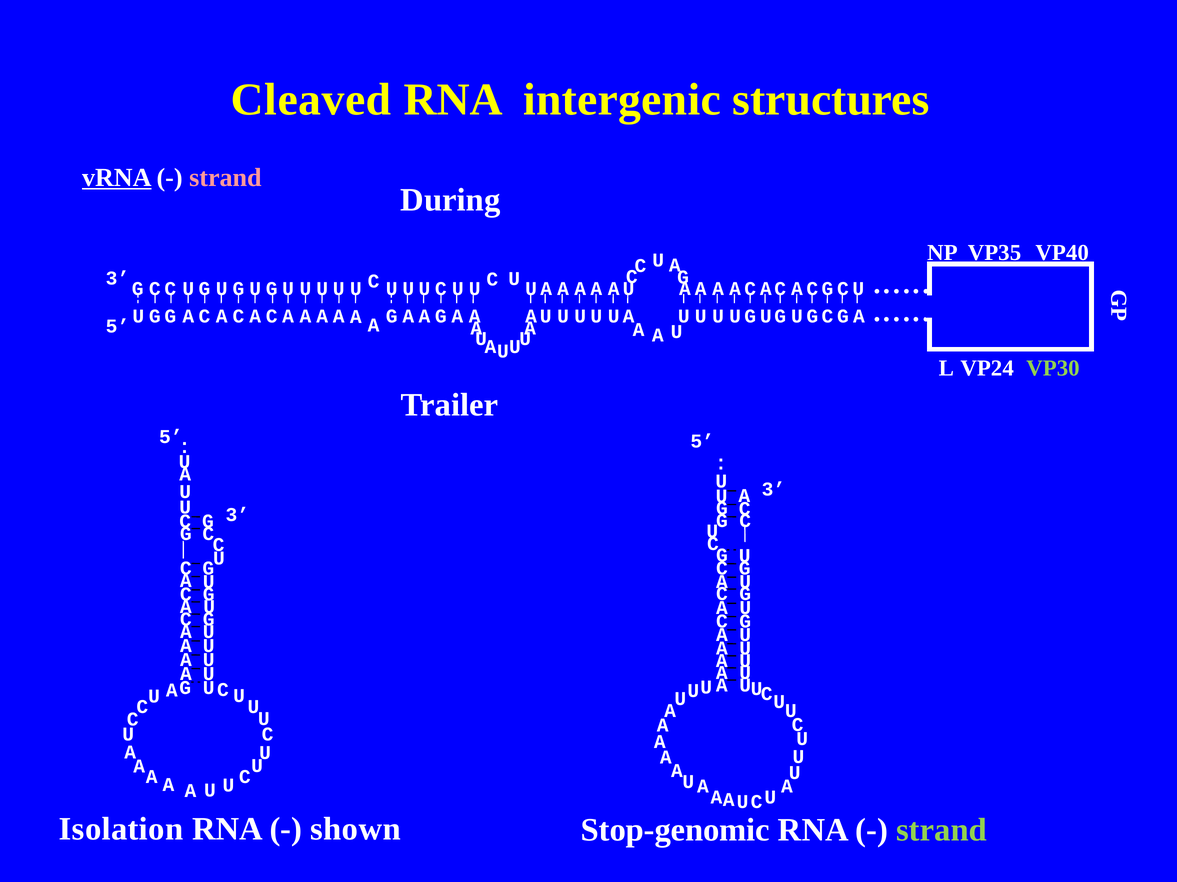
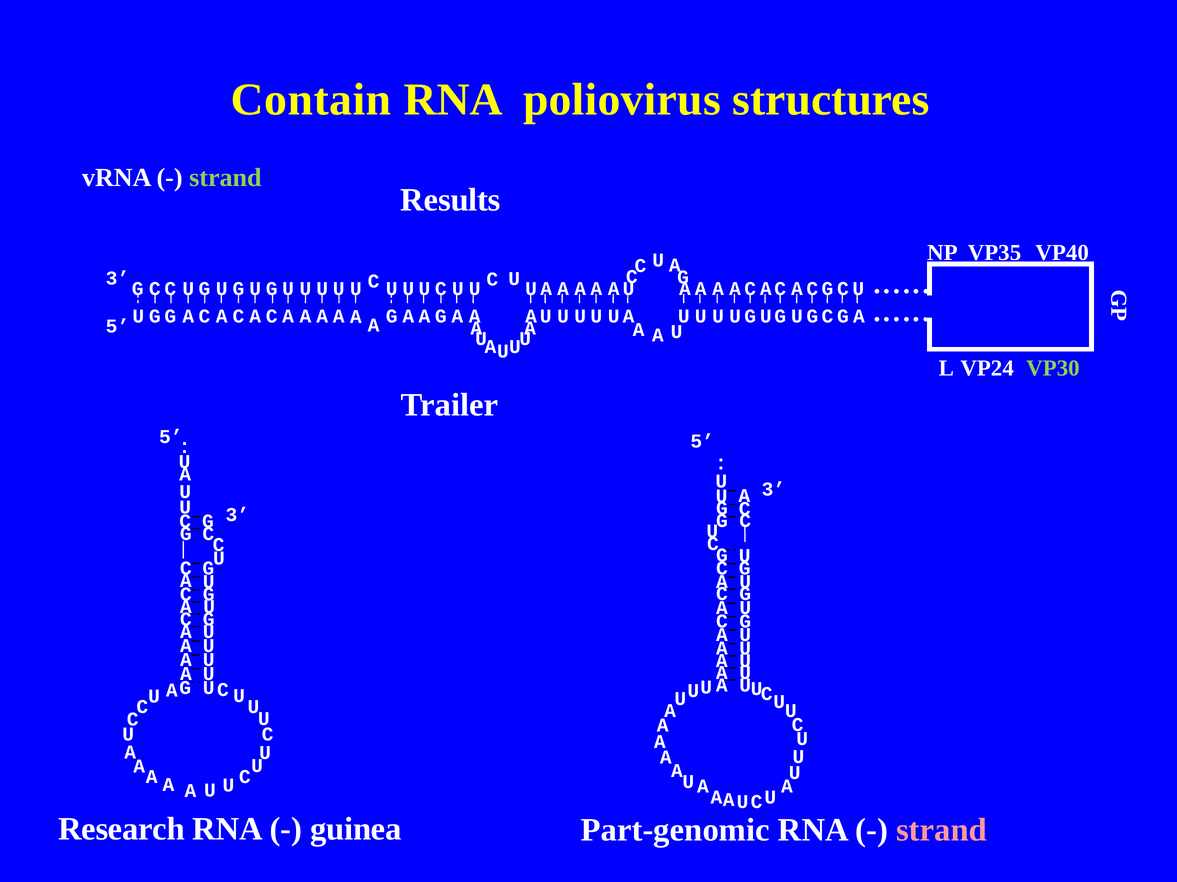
Cleaved: Cleaved -> Contain
intergenic: intergenic -> poliovirus
vRNA underline: present -> none
strand at (225, 178) colour: pink -> light green
During: During -> Results
Isolation: Isolation -> Research
shown: shown -> guinea
Stop-genomic: Stop-genomic -> Part-genomic
strand at (942, 831) colour: light green -> pink
